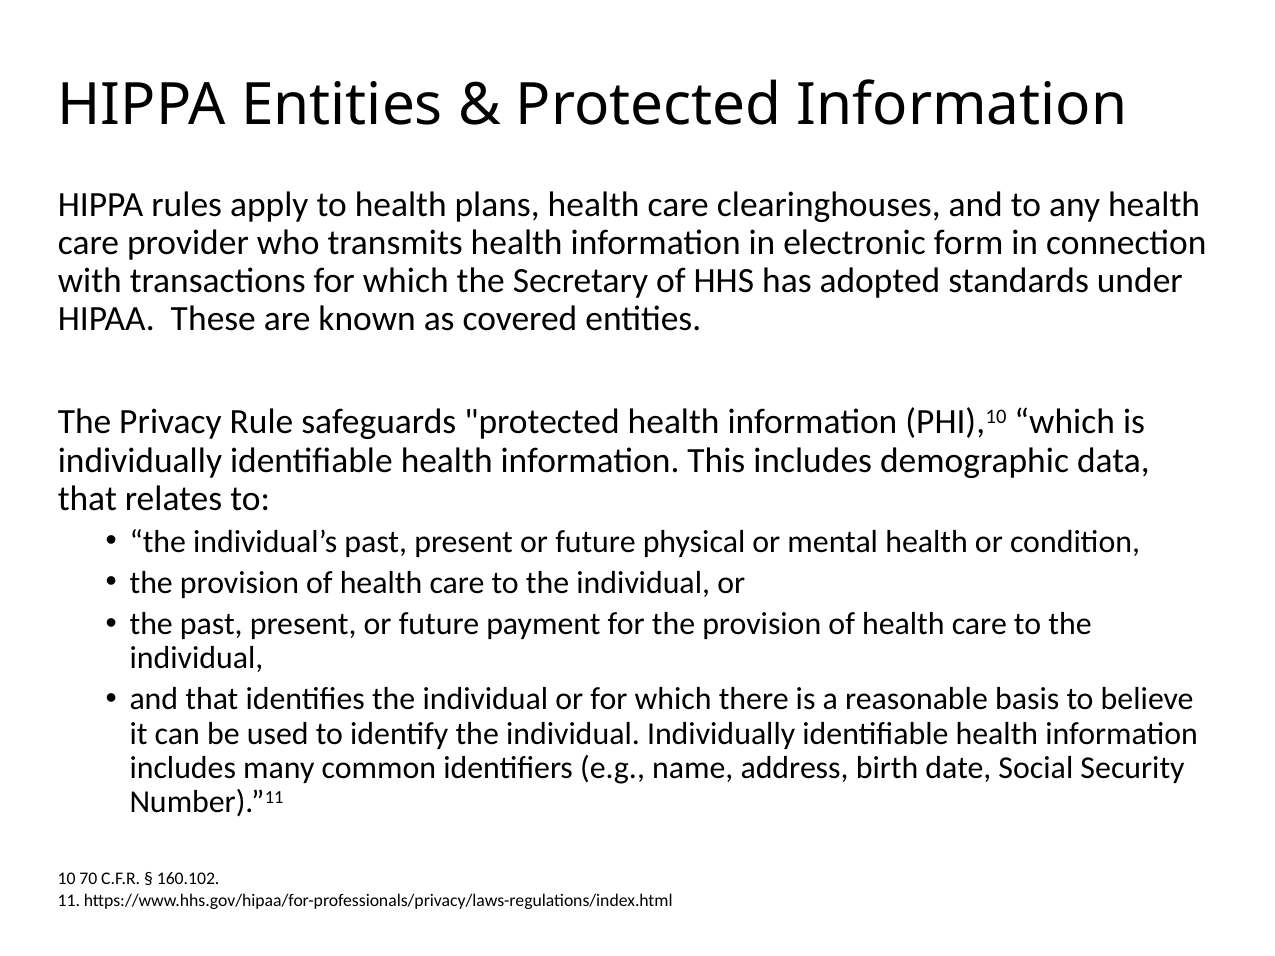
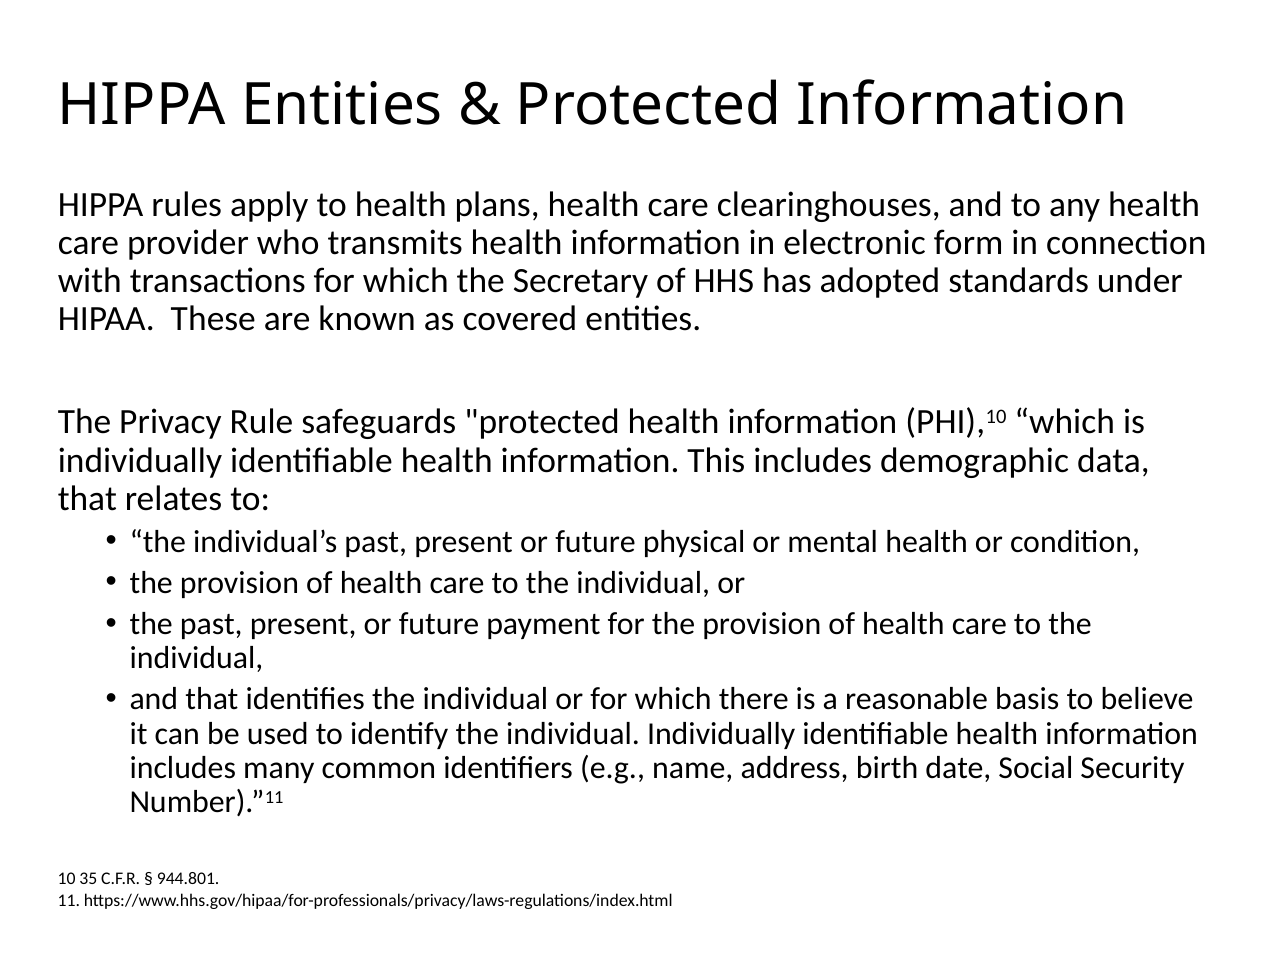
70: 70 -> 35
160.102: 160.102 -> 944.801
